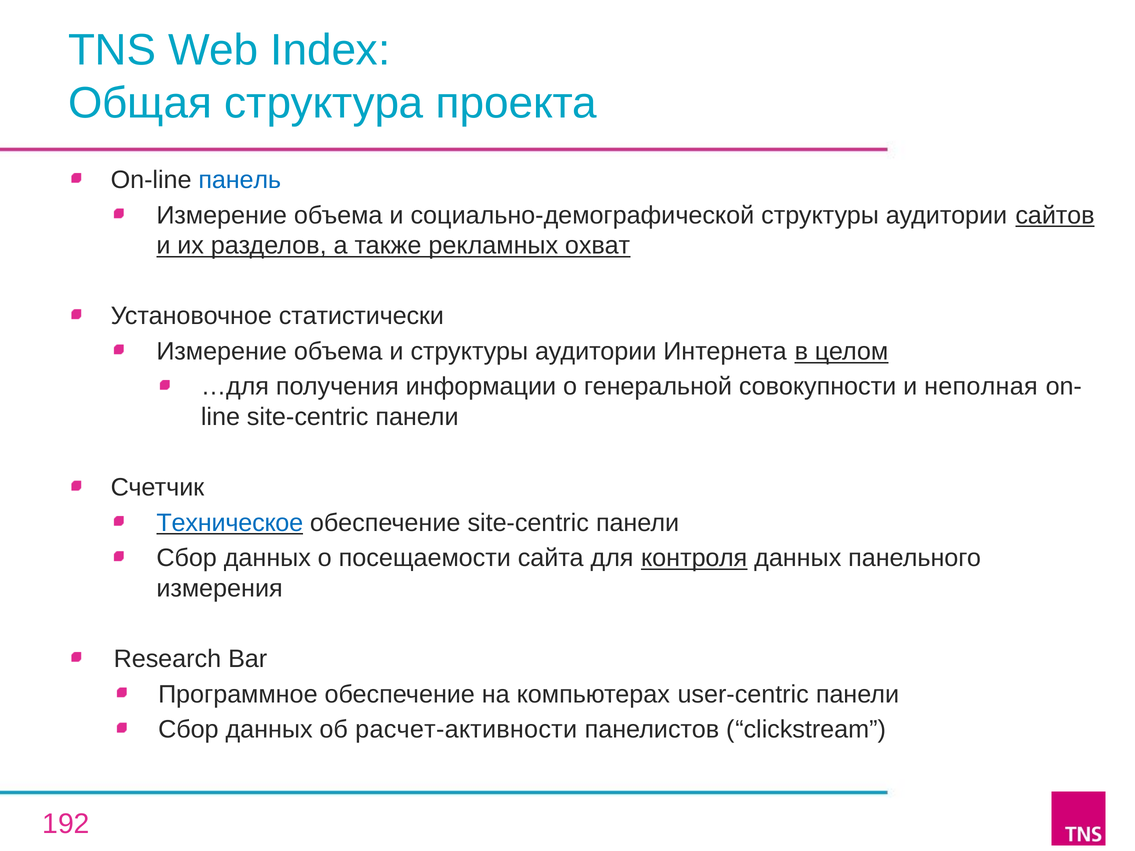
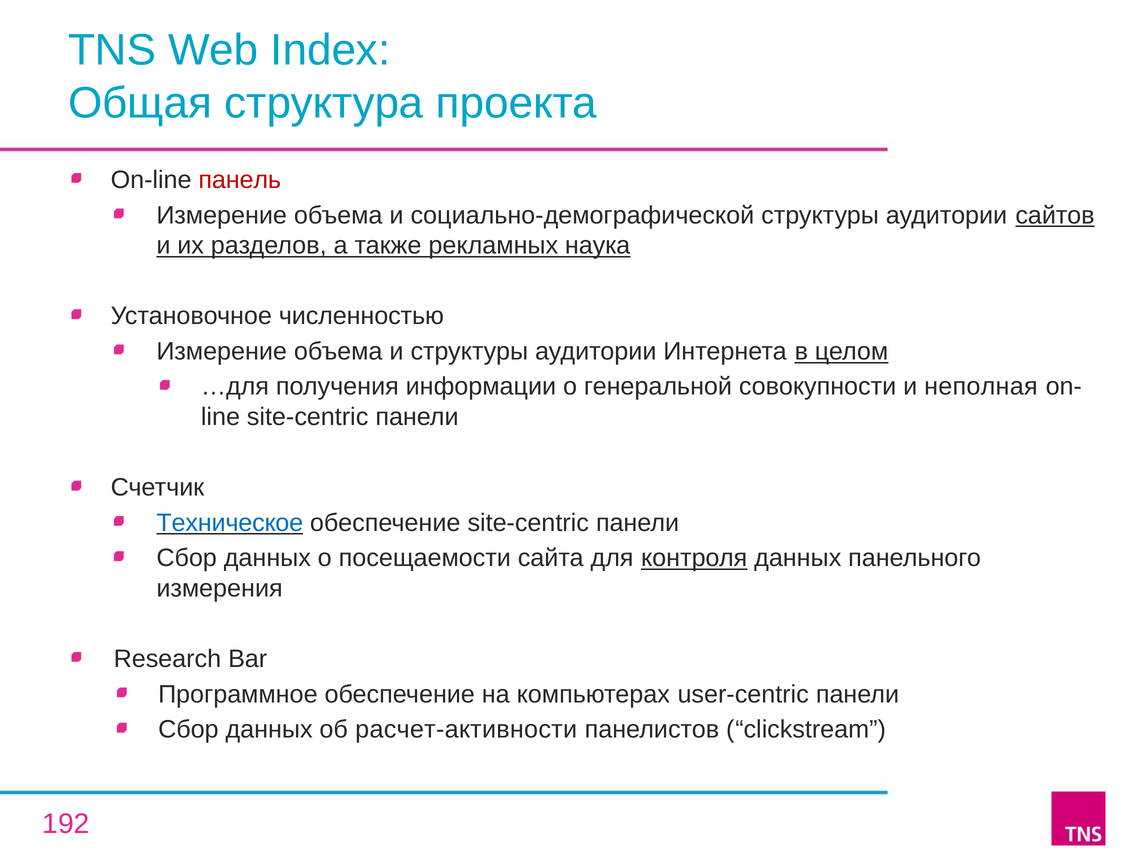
панель colour: blue -> red
охват: охват -> наука
статистически: статистически -> численностью
